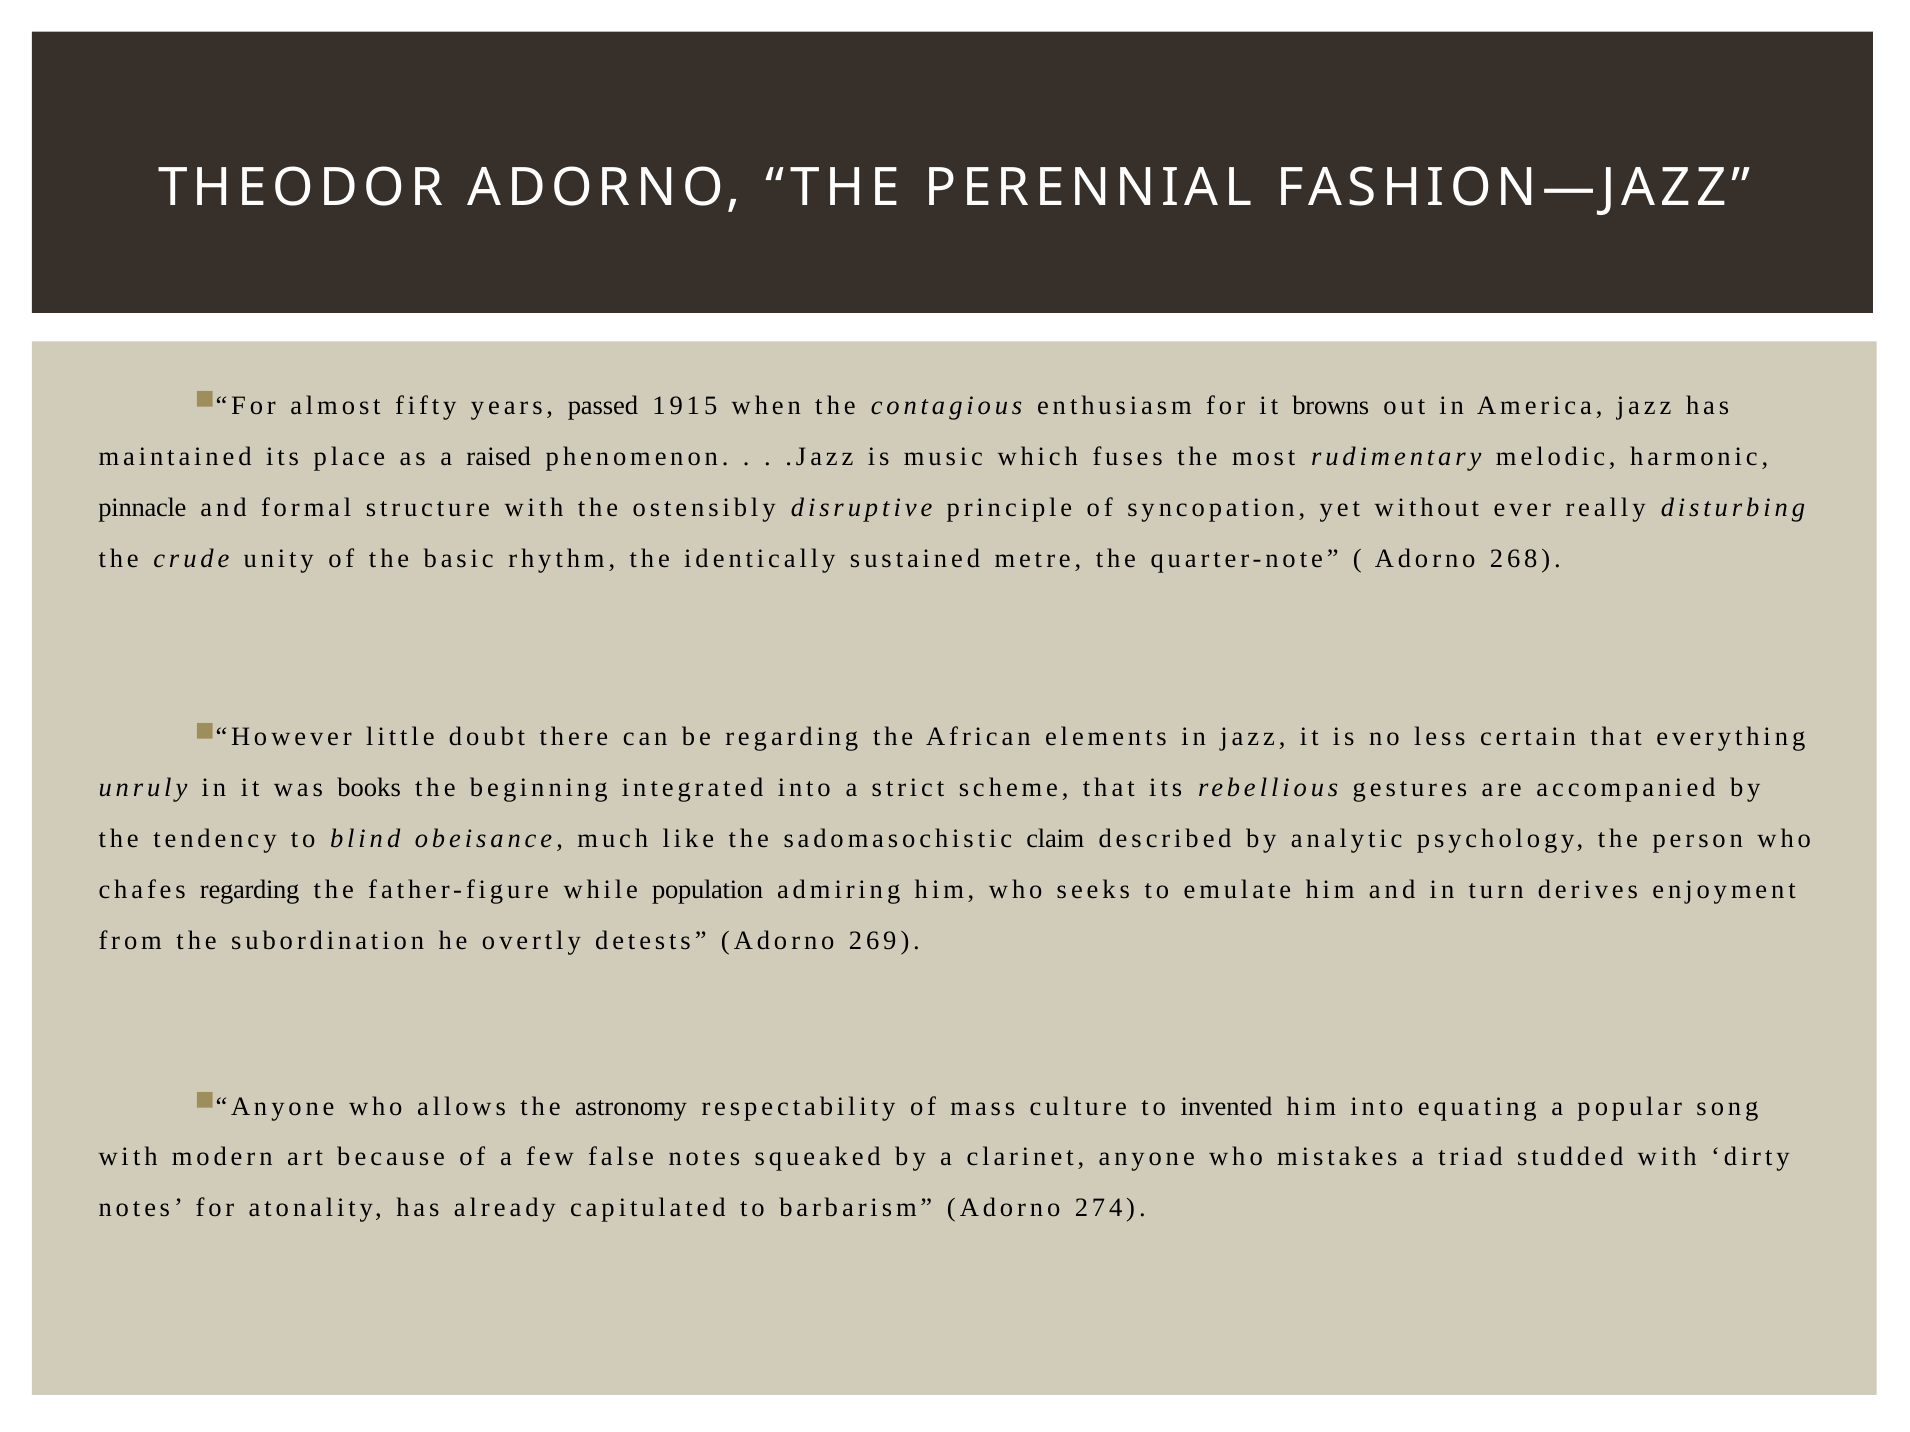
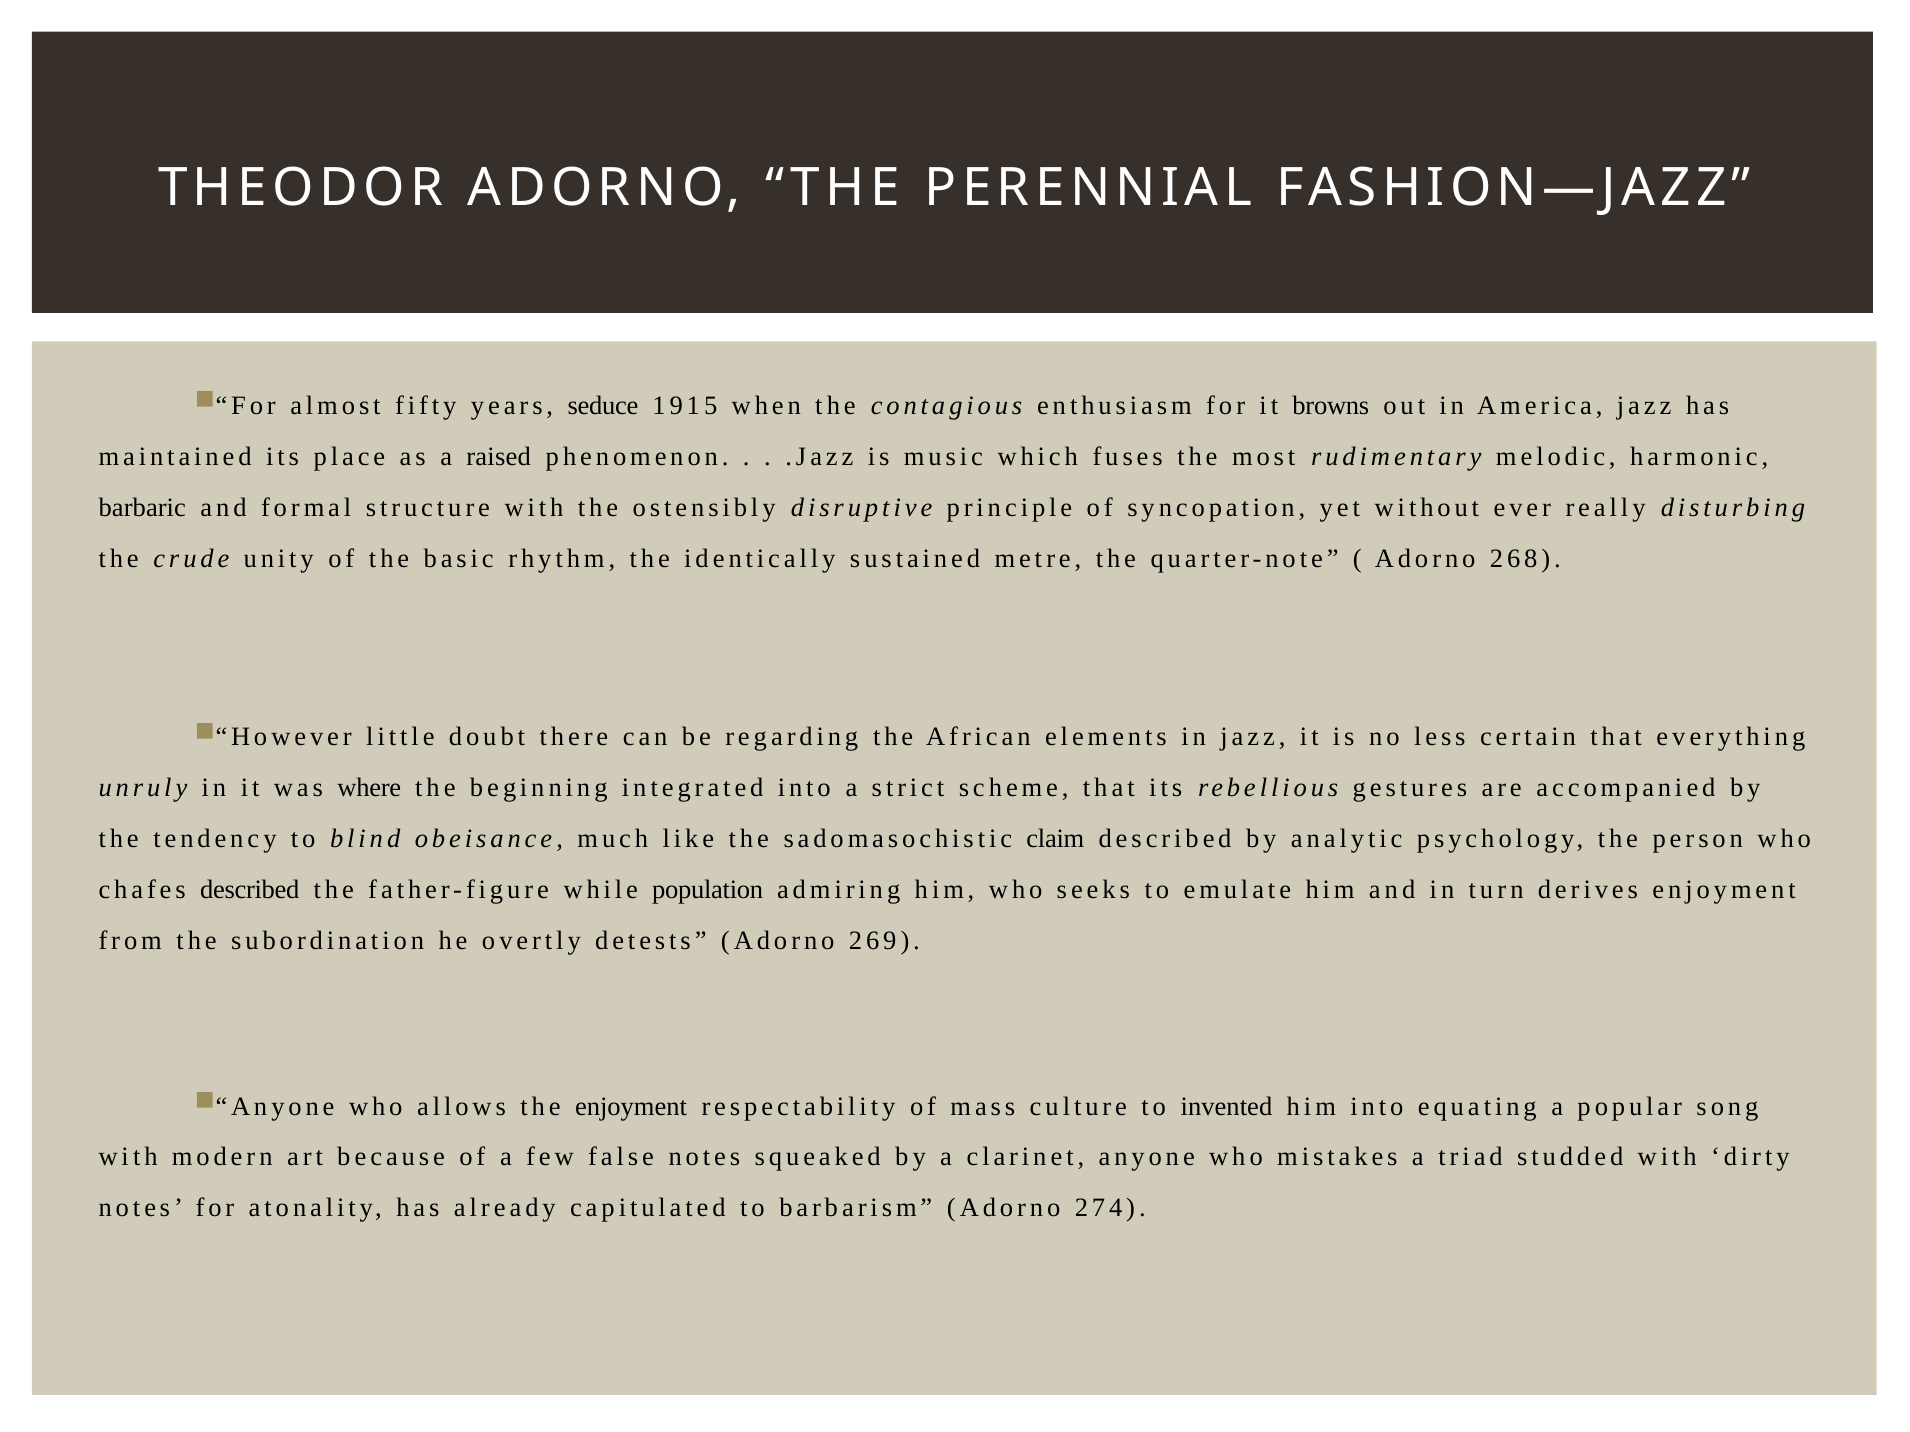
passed: passed -> seduce
pinnacle: pinnacle -> barbaric
books: books -> where
chafes regarding: regarding -> described
the astronomy: astronomy -> enjoyment
